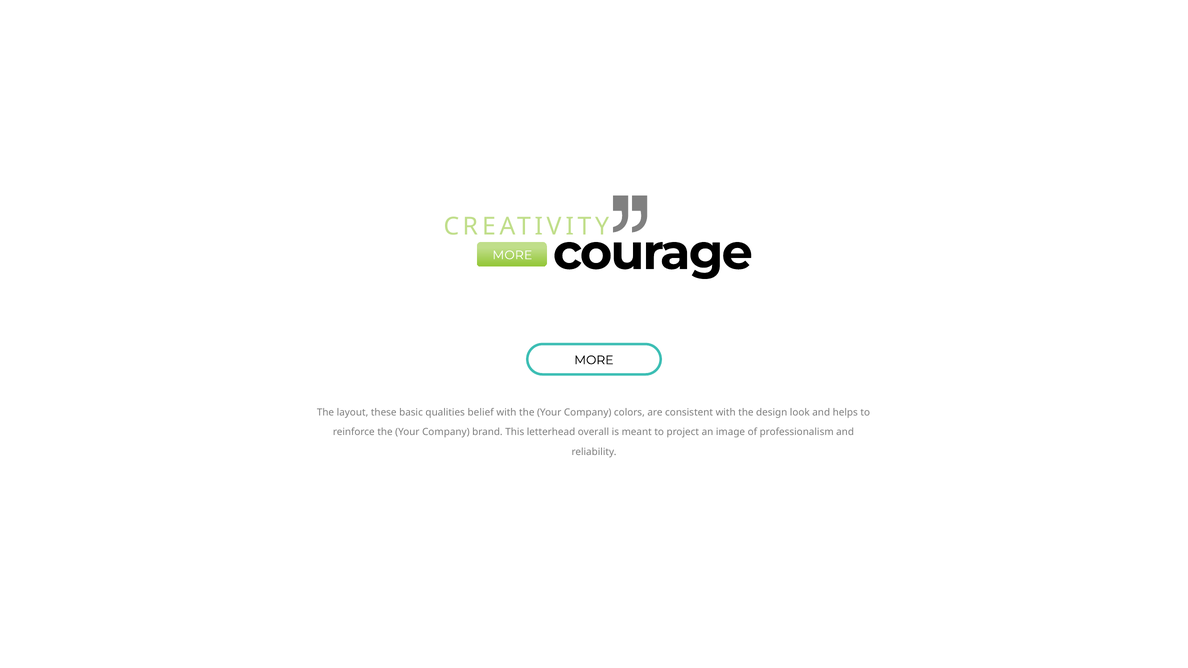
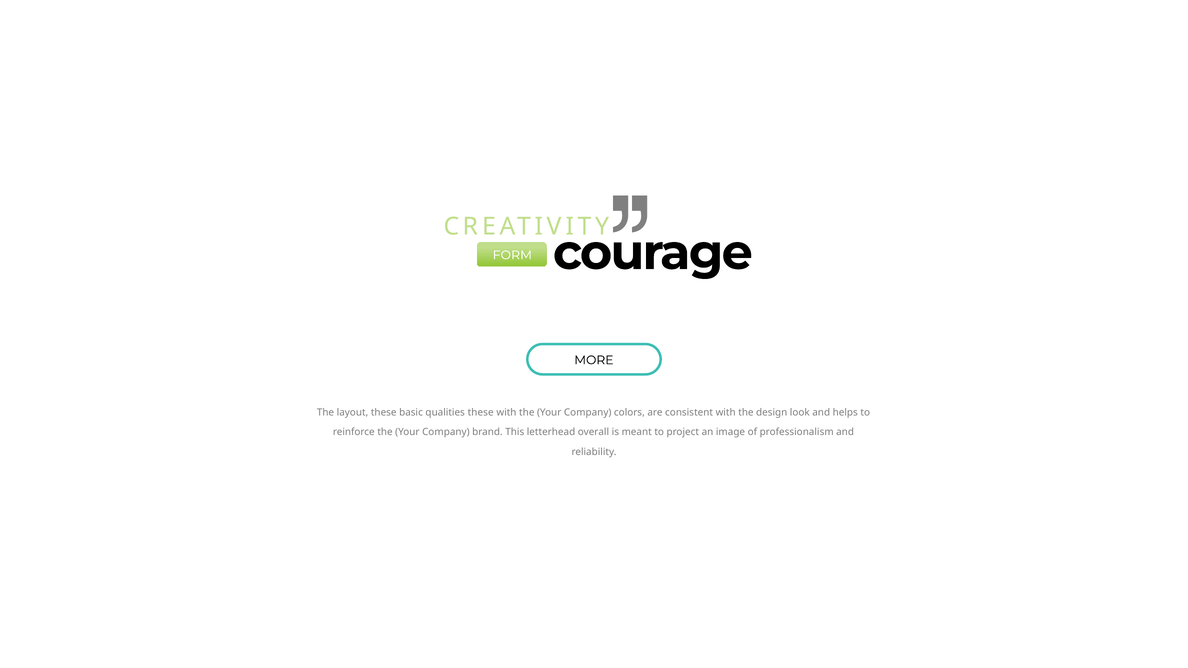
MORE at (512, 255): MORE -> FORM
qualities belief: belief -> these
